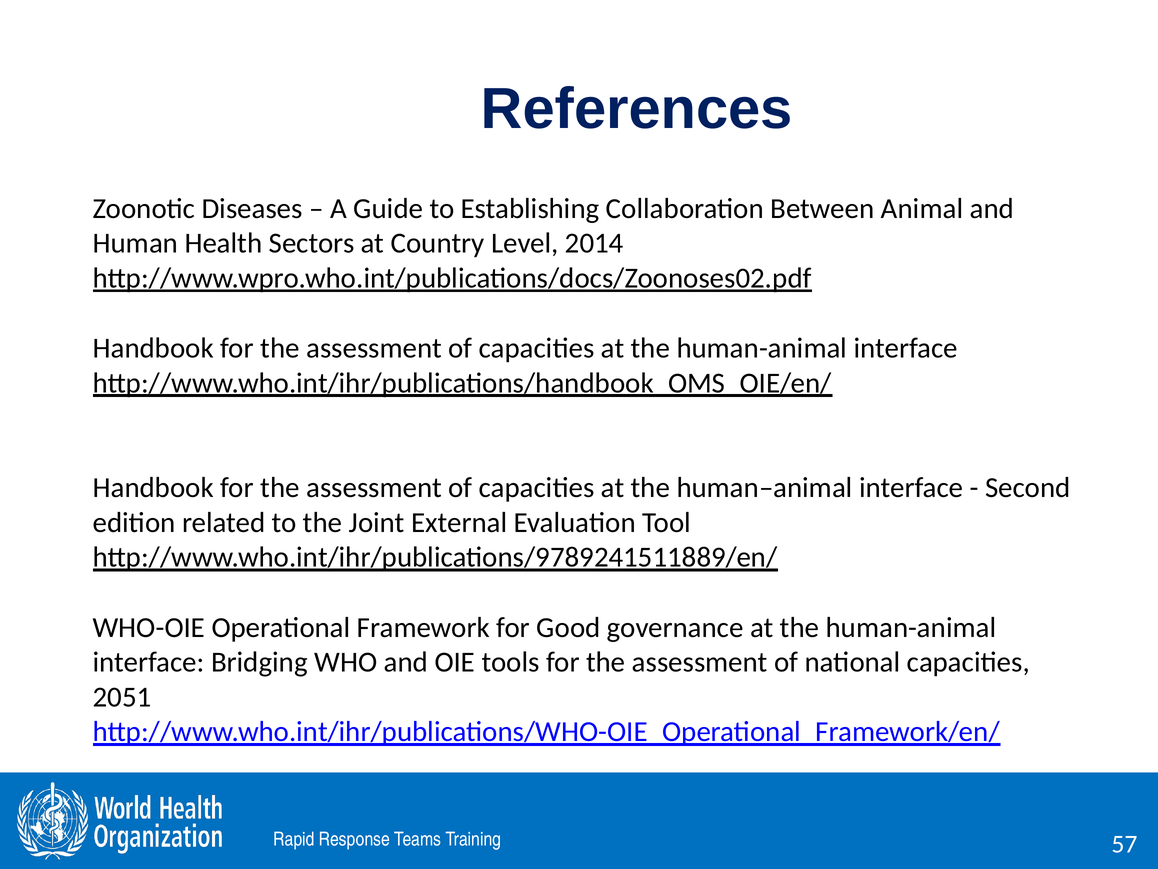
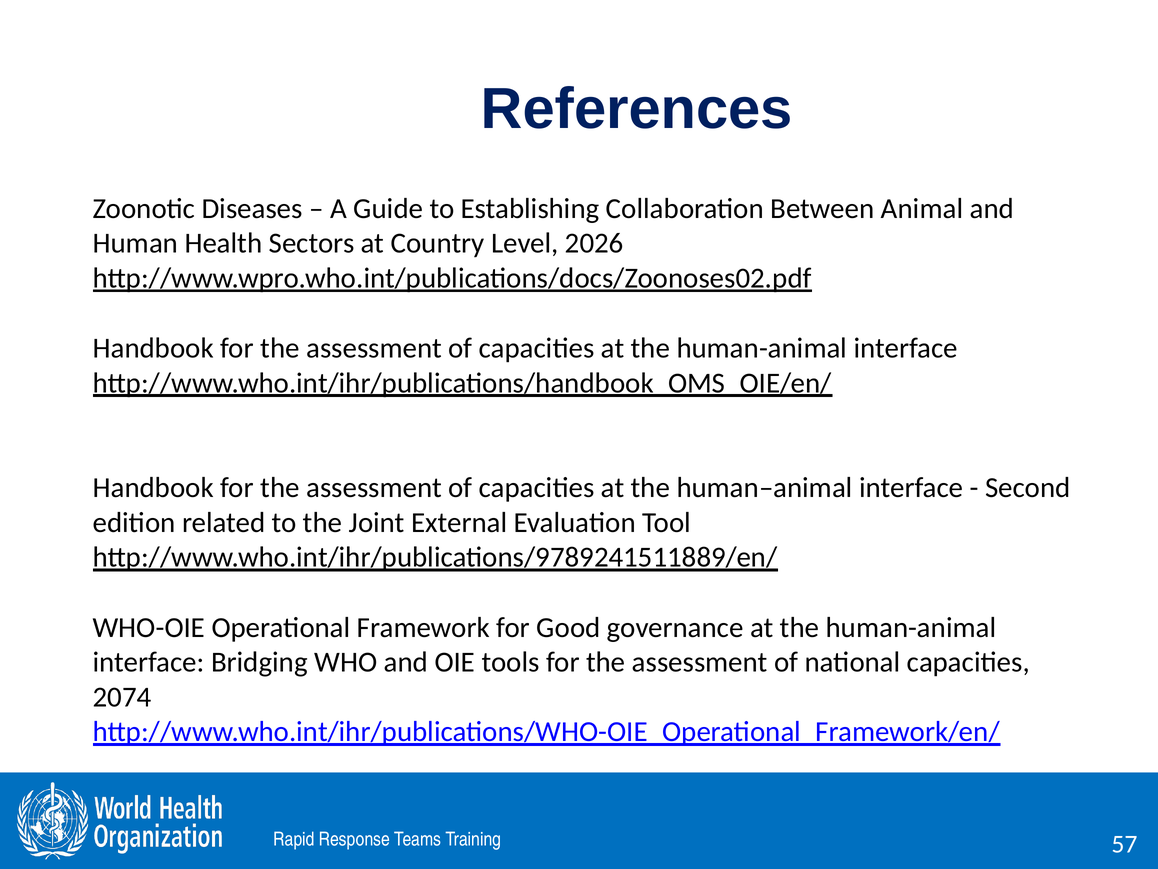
2014: 2014 -> 2026
2051: 2051 -> 2074
